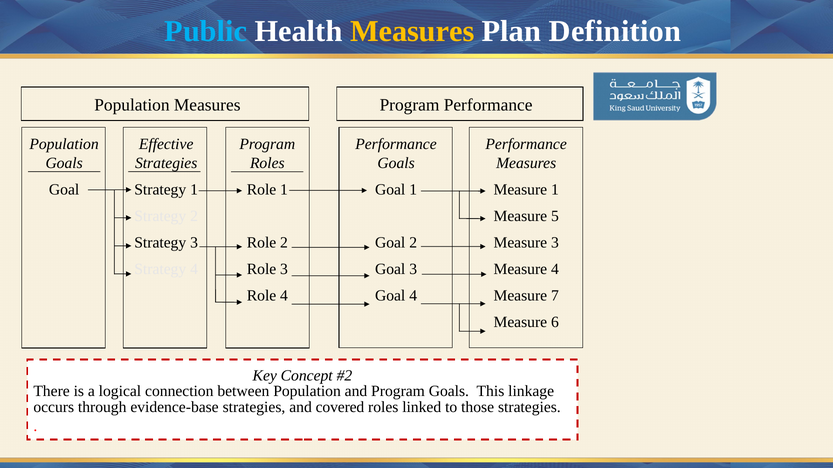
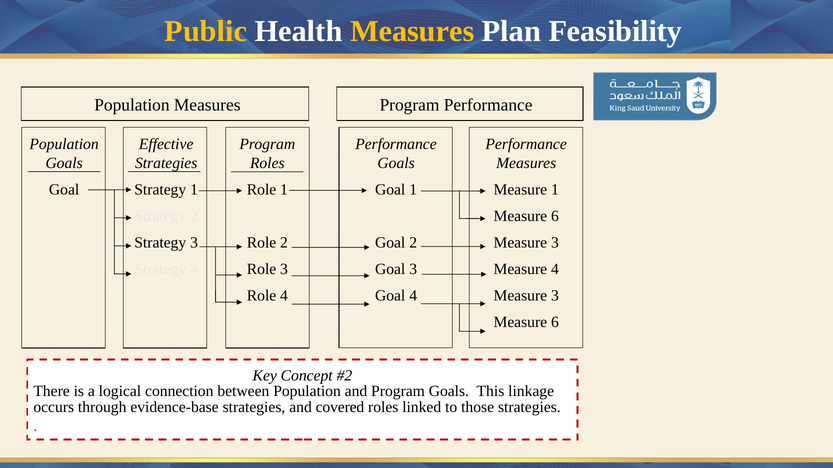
Public colour: light blue -> yellow
Definition: Definition -> Feasibility
5 at (555, 216): 5 -> 6
7 at (555, 296): 7 -> 3
